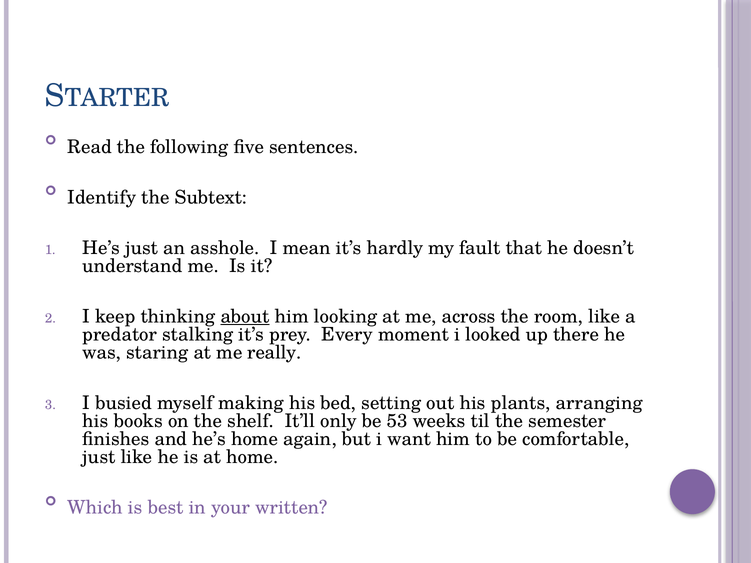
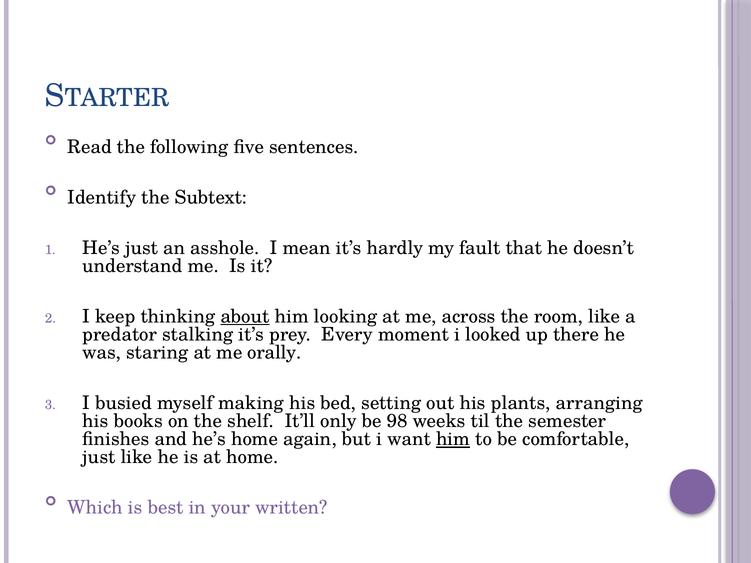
really: really -> orally
53: 53 -> 98
him at (453, 439) underline: none -> present
